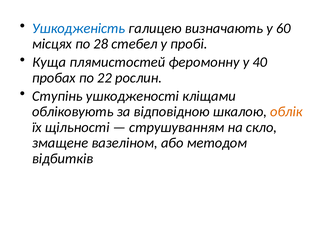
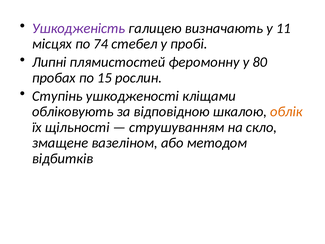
Ушкодженість colour: blue -> purple
60: 60 -> 11
28: 28 -> 74
Куща: Куща -> Липні
40: 40 -> 80
22: 22 -> 15
